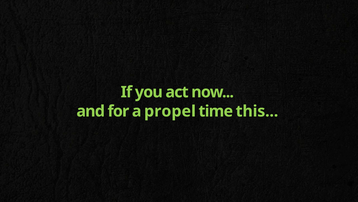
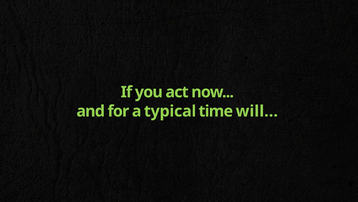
propel: propel -> typical
this: this -> will
